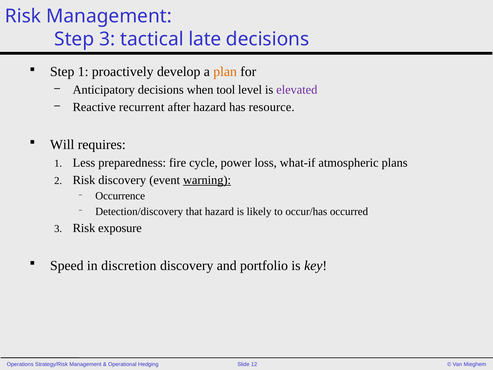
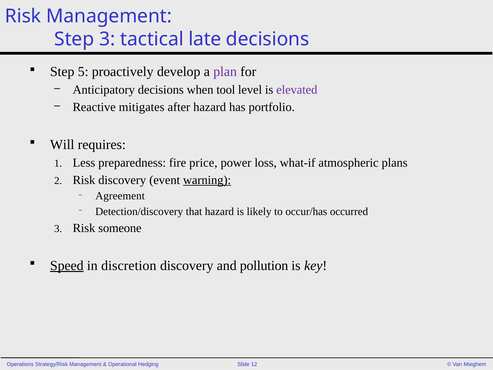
Step 1: 1 -> 5
plan colour: orange -> purple
recurrent: recurrent -> mitigates
resource: resource -> portfolio
cycle: cycle -> price
Occurrence: Occurrence -> Agreement
exposure: exposure -> someone
Speed underline: none -> present
portfolio: portfolio -> pollution
